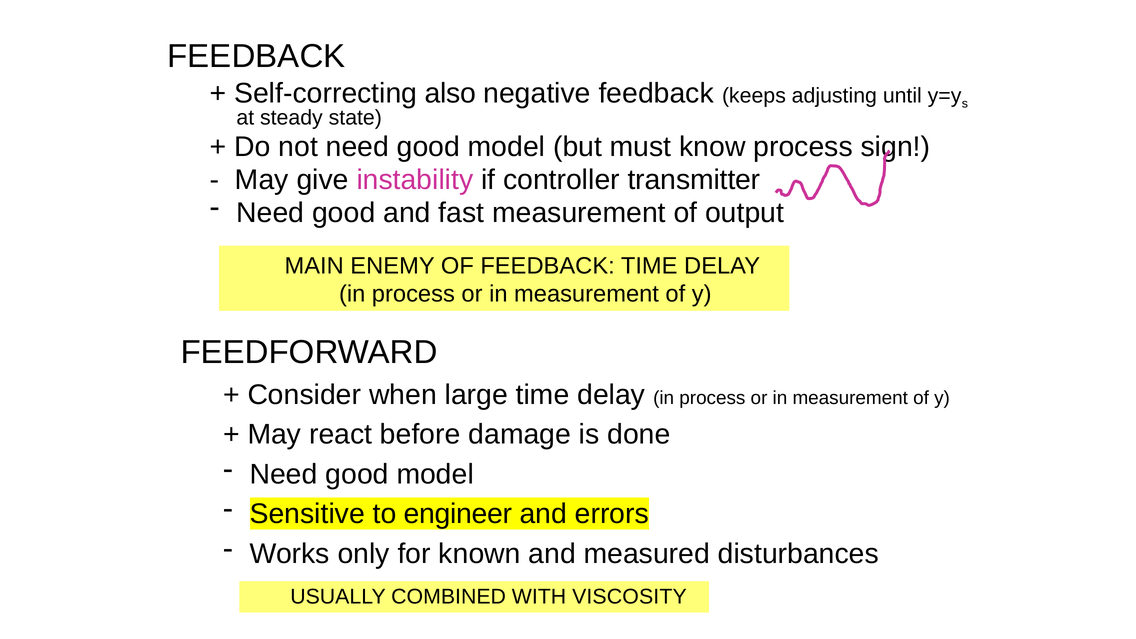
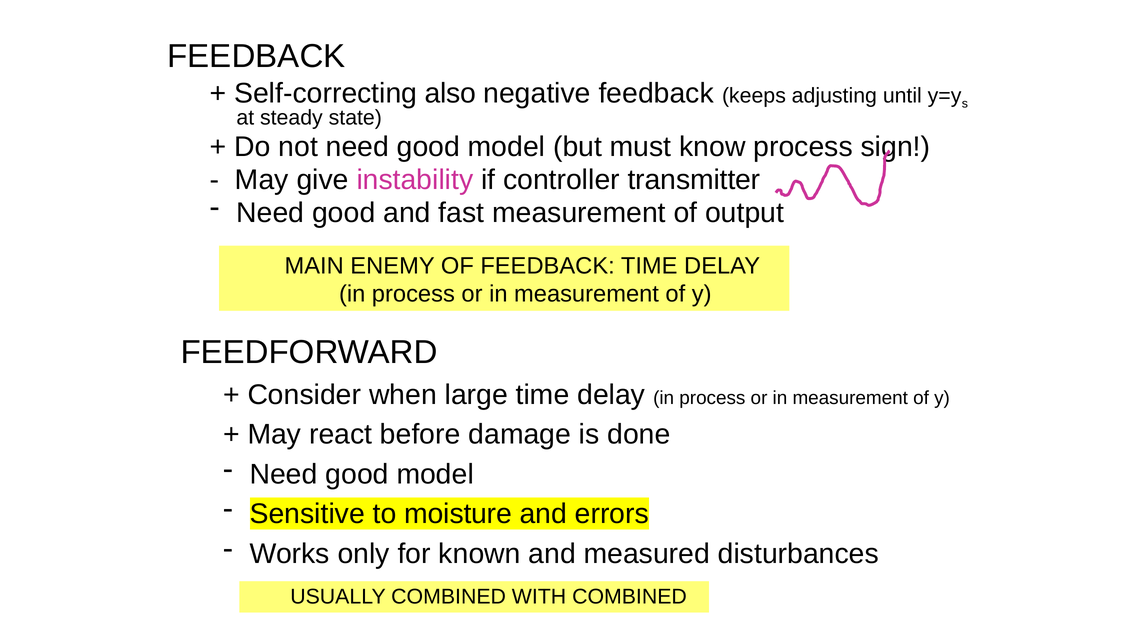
engineer: engineer -> moisture
WITH VISCOSITY: VISCOSITY -> COMBINED
